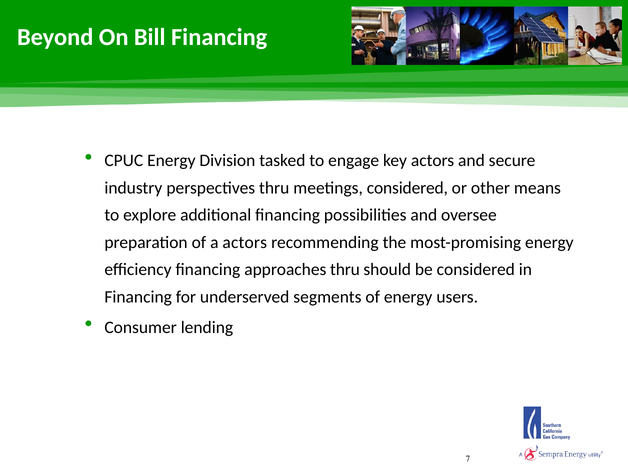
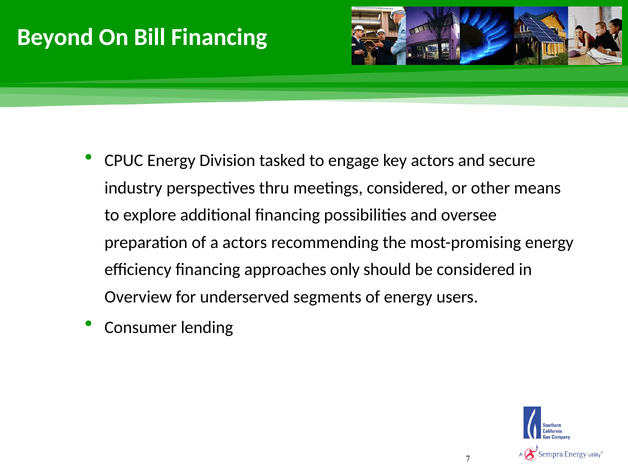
approaches thru: thru -> only
Financing at (138, 297): Financing -> Overview
